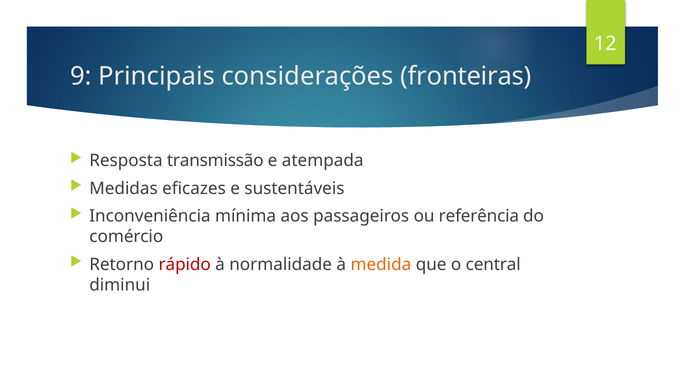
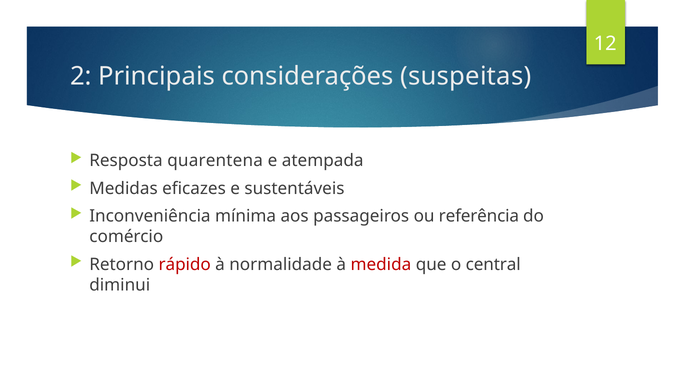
9: 9 -> 2
fronteiras: fronteiras -> suspeitas
transmissão: transmissão -> quarentena
medida colour: orange -> red
